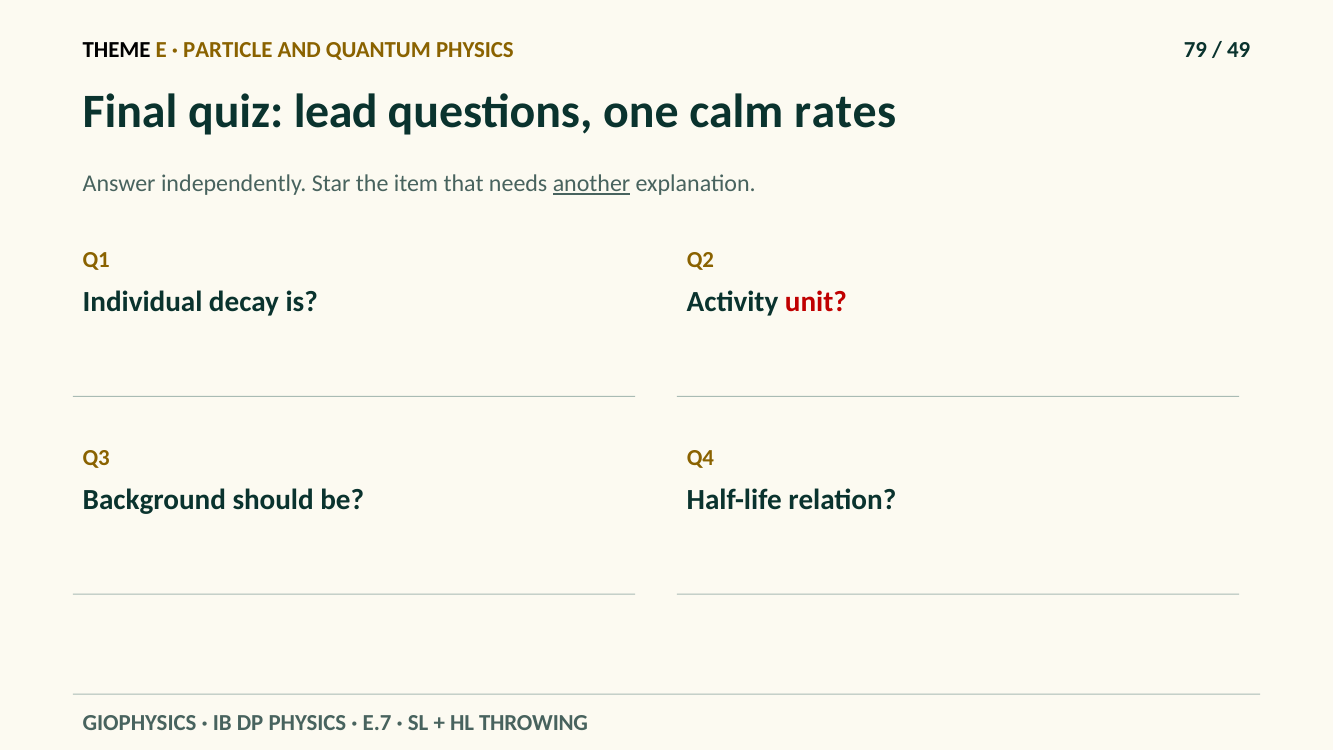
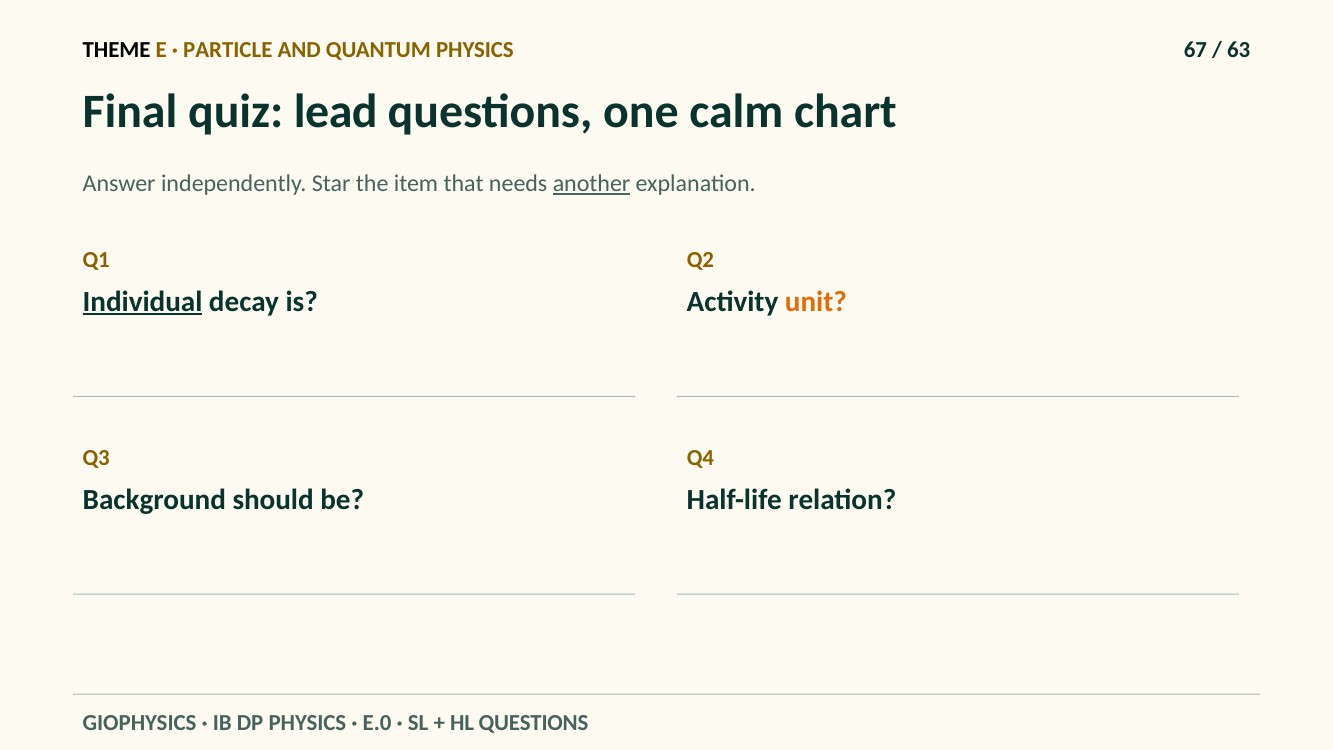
79: 79 -> 67
49: 49 -> 63
rates: rates -> chart
Individual underline: none -> present
unit colour: red -> orange
E.7: E.7 -> E.0
HL THROWING: THROWING -> QUESTIONS
